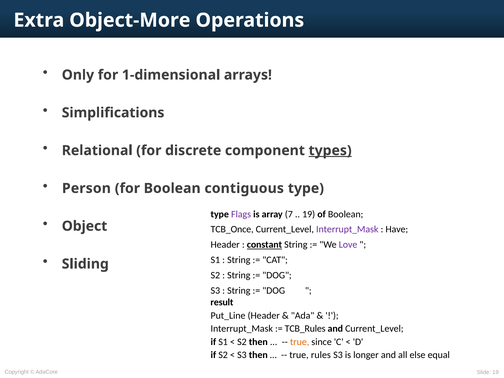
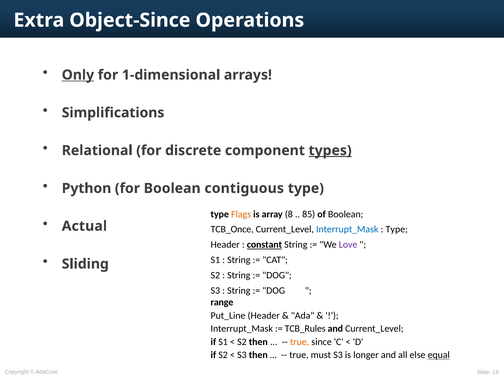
Object-More: Object-More -> Object-Since
Only underline: none -> present
Person: Person -> Python
Flags colour: purple -> orange
7: 7 -> 8
19 at (309, 214): 19 -> 85
Object: Object -> Actual
Interrupt_Mask at (347, 229) colour: purple -> blue
Have at (397, 229): Have -> Type
result: result -> range
rules: rules -> must
equal underline: none -> present
